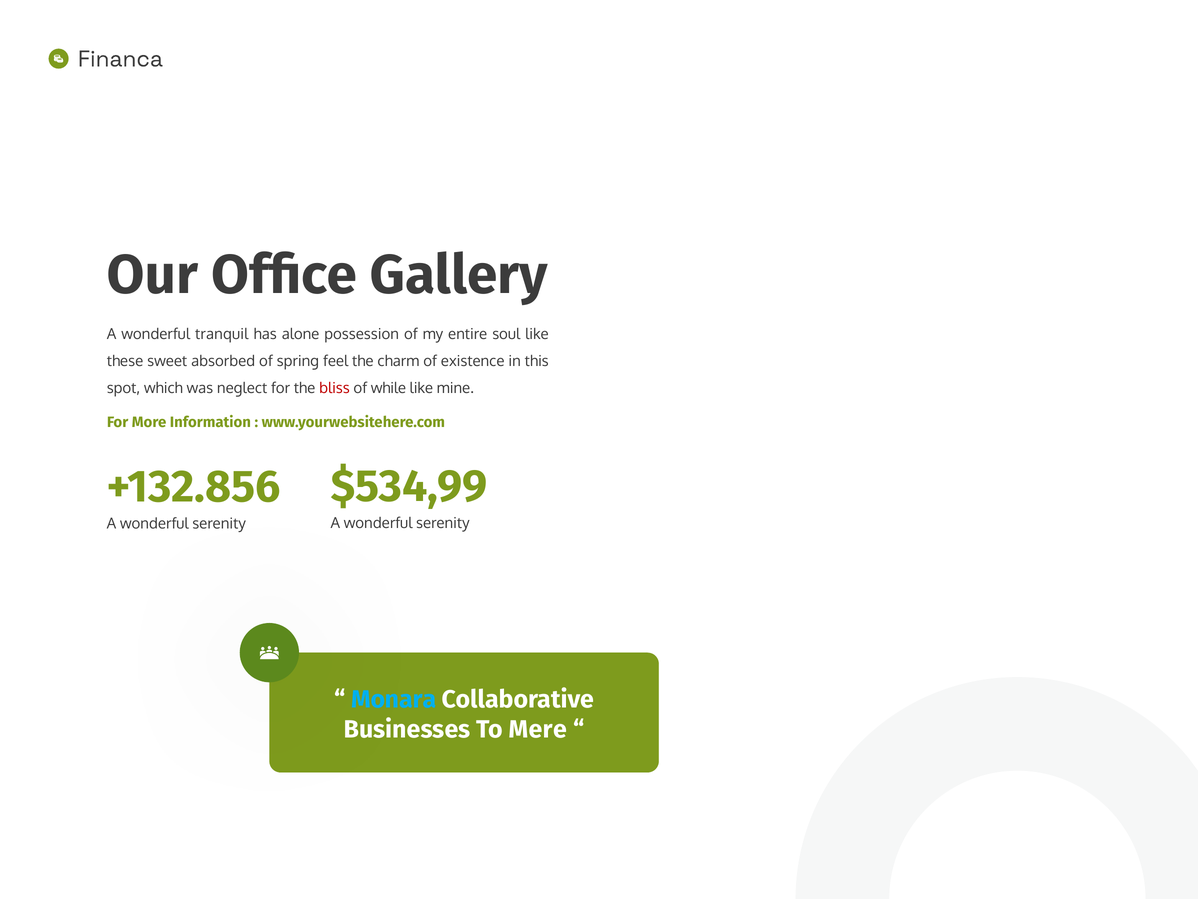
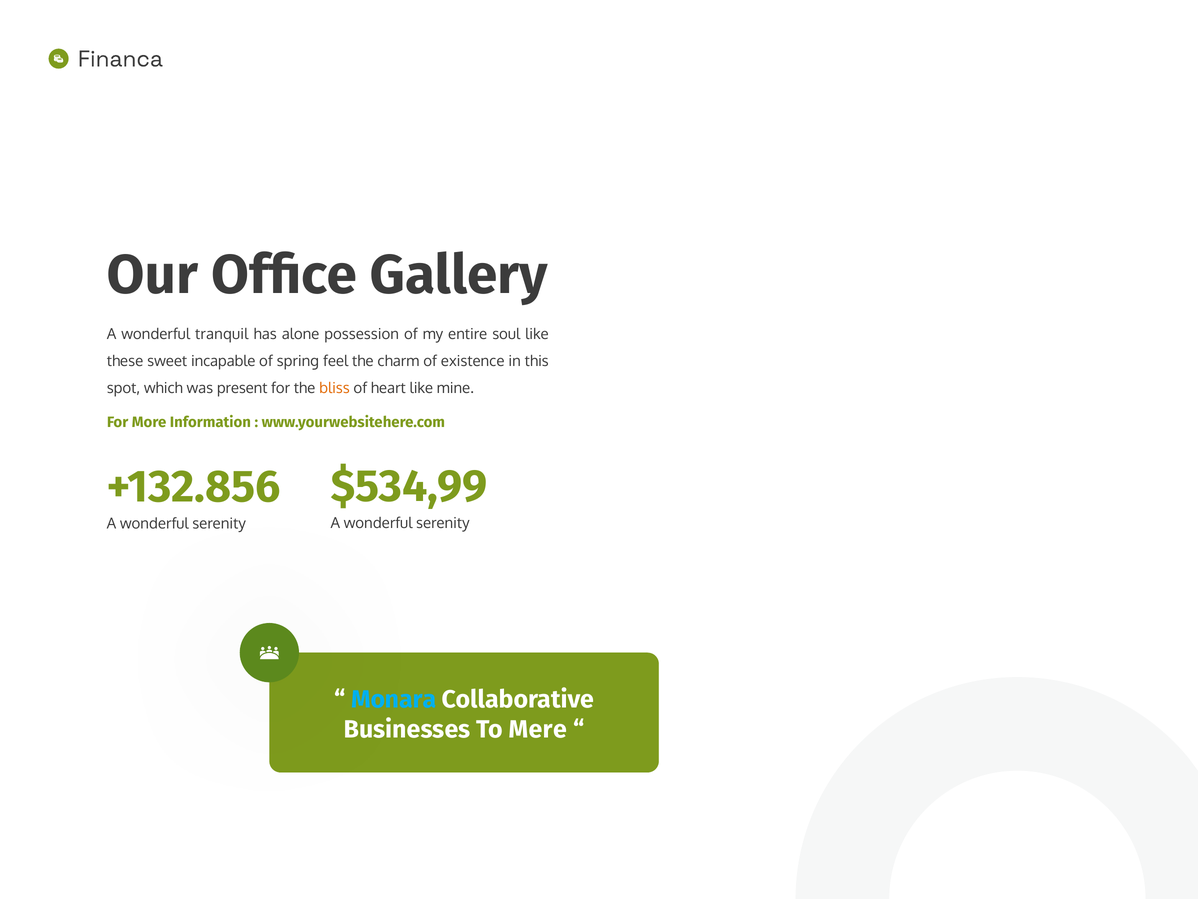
absorbed: absorbed -> incapable
neglect: neglect -> present
bliss colour: red -> orange
while: while -> heart
